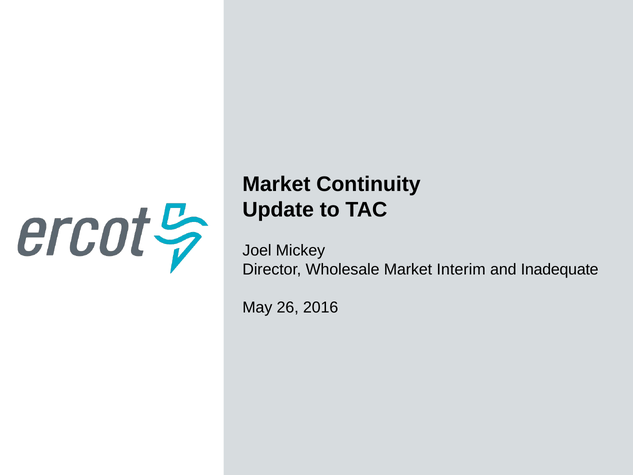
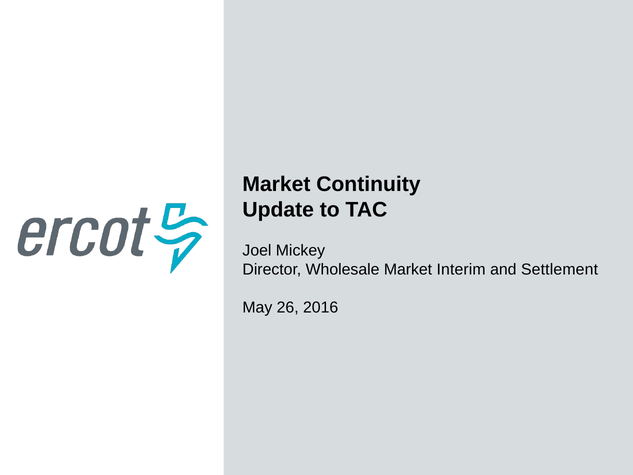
Inadequate: Inadequate -> Settlement
